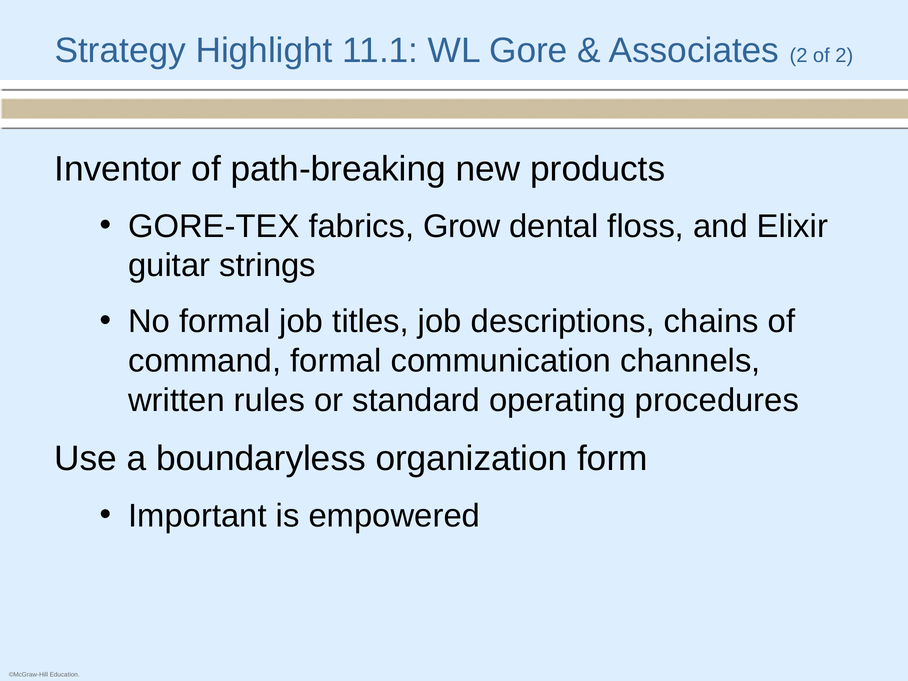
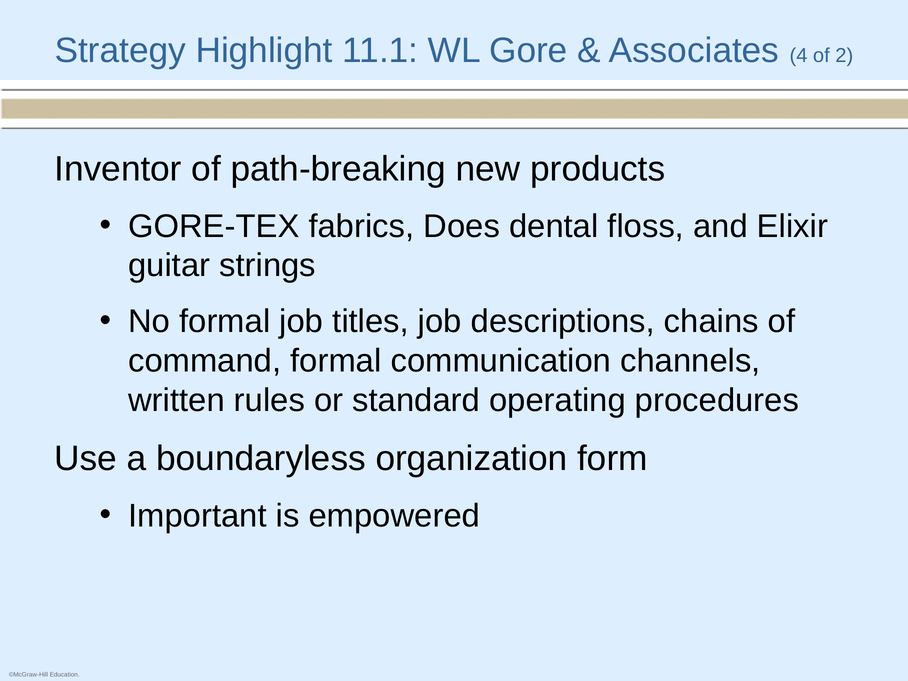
Associates 2: 2 -> 4
Grow: Grow -> Does
